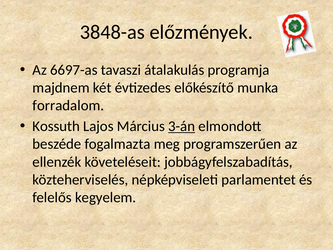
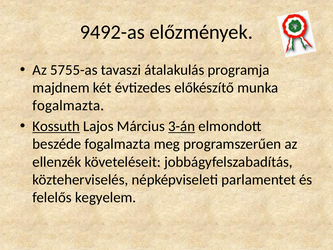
3848-as: 3848-as -> 9492-as
6697-as: 6697-as -> 5755-as
forradalom at (68, 105): forradalom -> fogalmazta
Kossuth underline: none -> present
